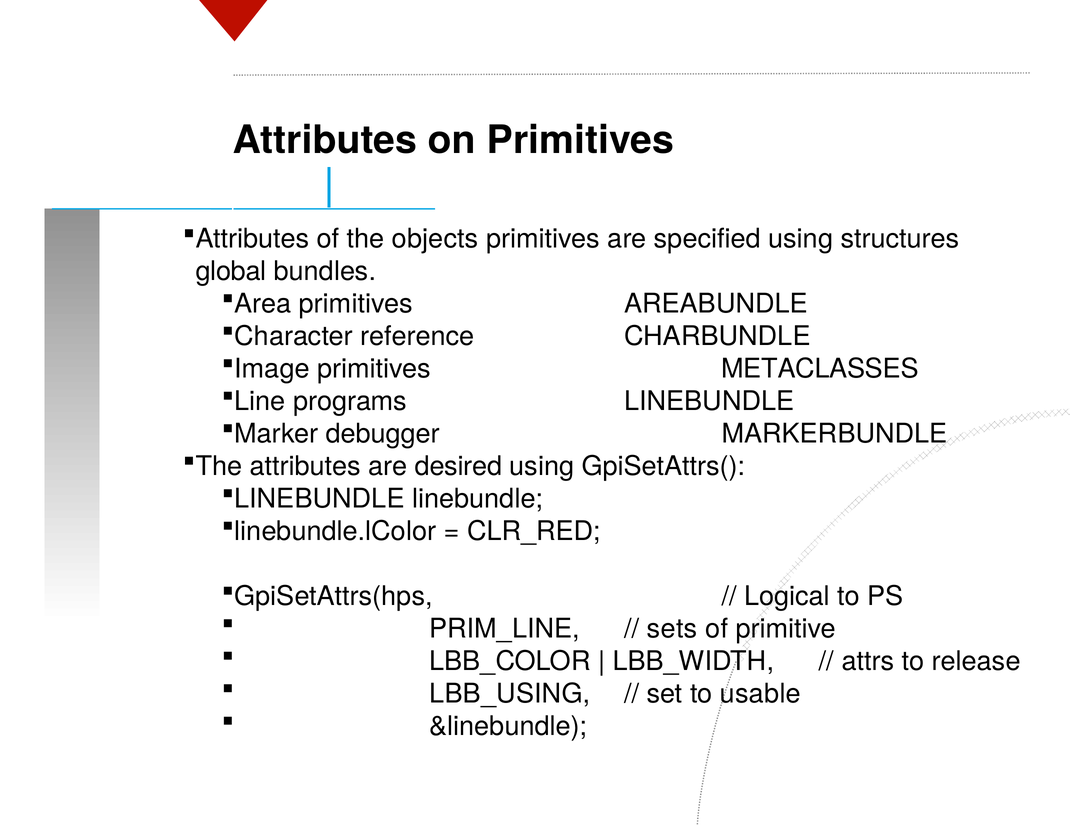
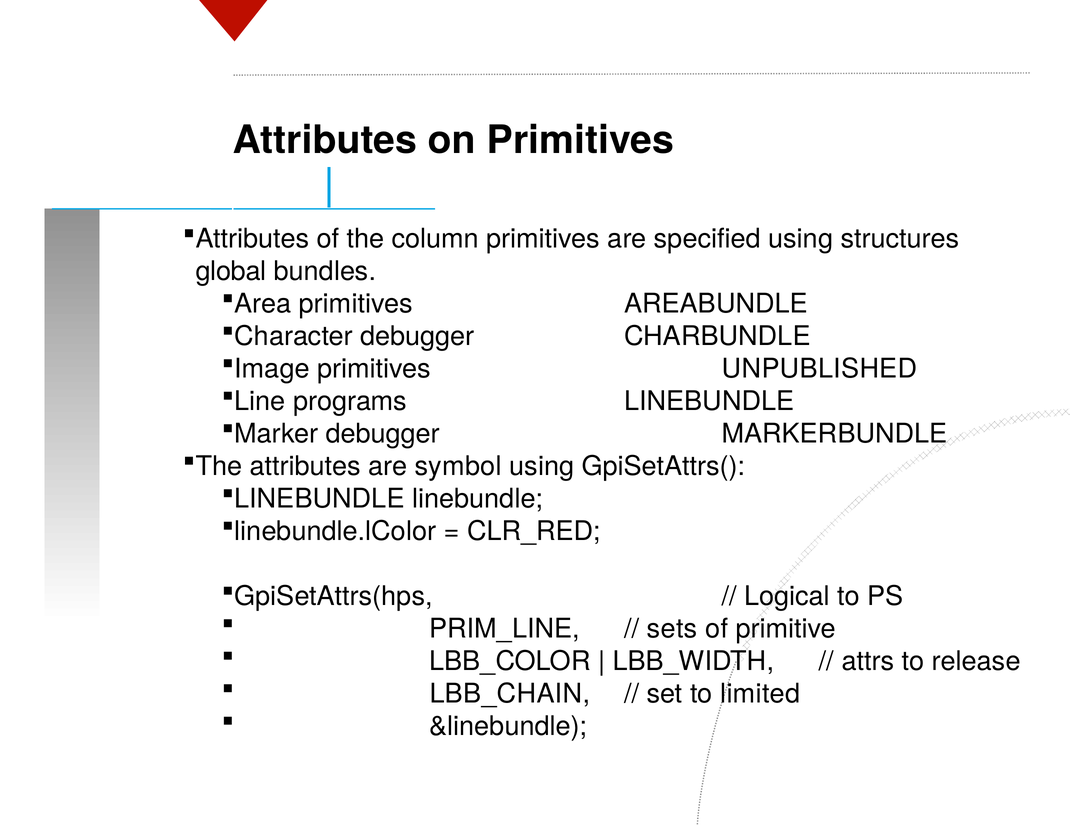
objects: objects -> column
Character reference: reference -> debugger
METACLASSES: METACLASSES -> UNPUBLISHED
desired: desired -> symbol
LBB_USING: LBB_USING -> LBB_CHAIN
usable: usable -> limited
